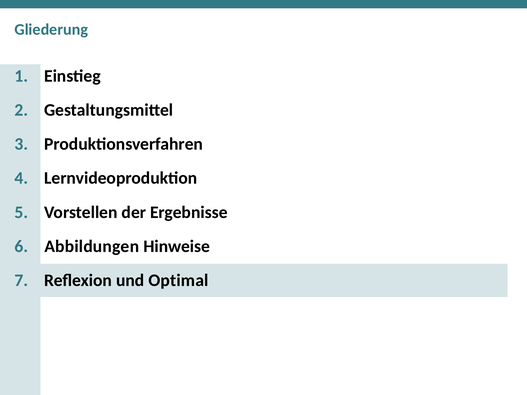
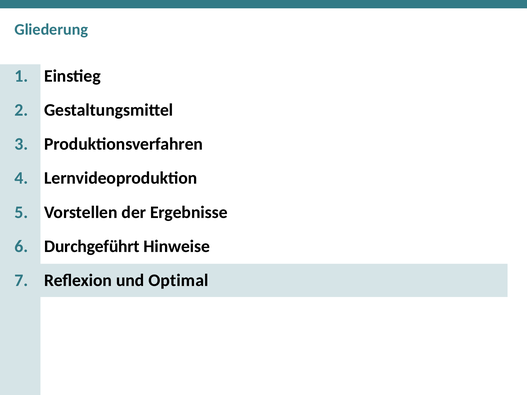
Abbildungen: Abbildungen -> Durchgeführt
